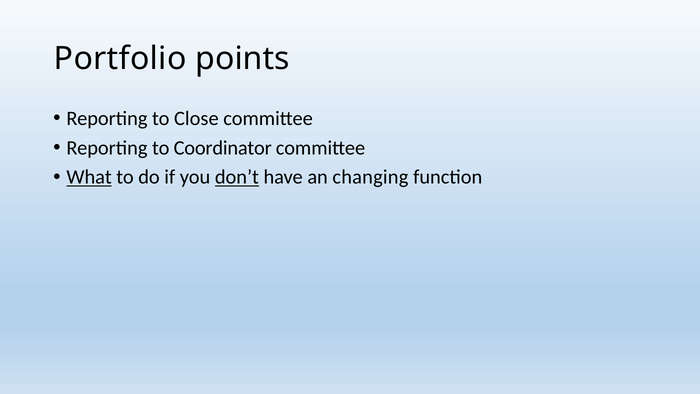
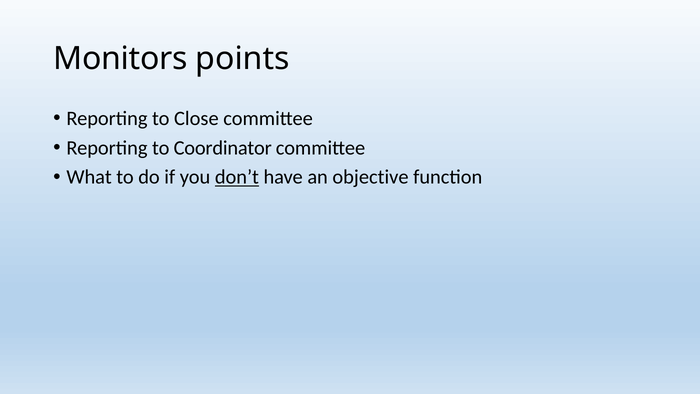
Portfolio: Portfolio -> Monitors
What underline: present -> none
changing: changing -> objective
